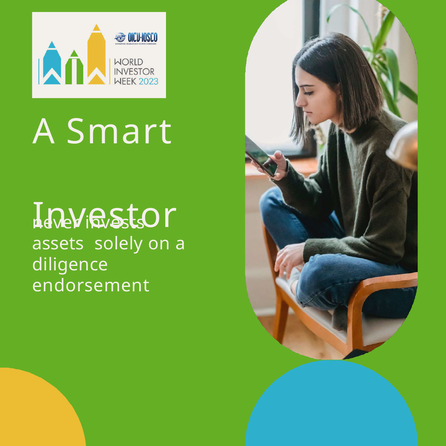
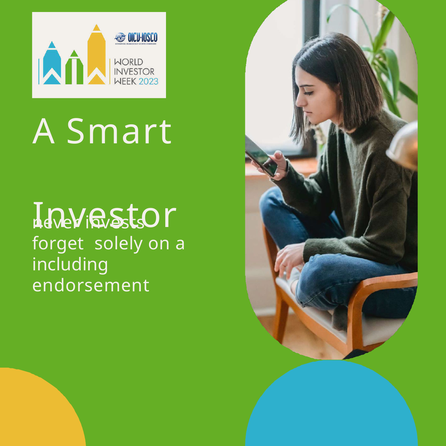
assets: assets -> forget
diligence: diligence -> including
